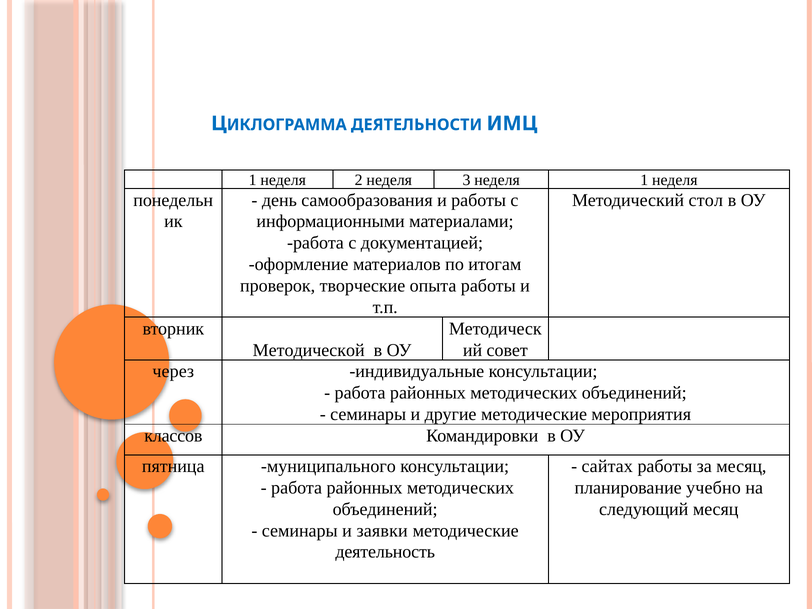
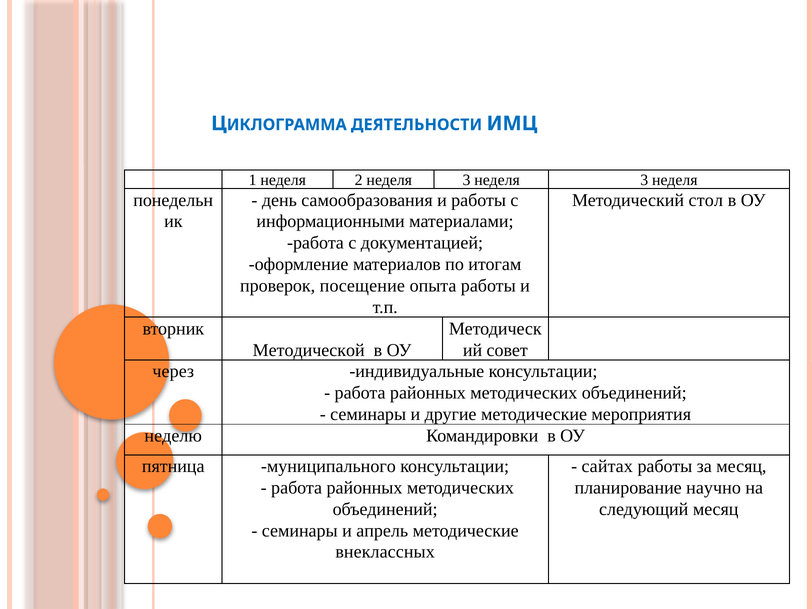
3 неделя 1: 1 -> 3
творческие: творческие -> посещение
классов: классов -> неделю
учебно: учебно -> научно
заявки: заявки -> апрель
деятельность: деятельность -> внеклассных
